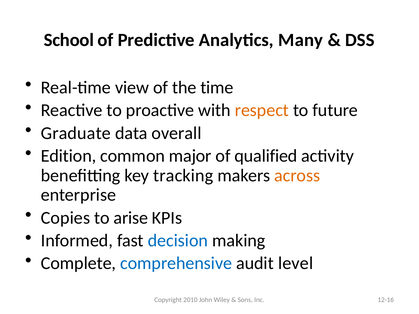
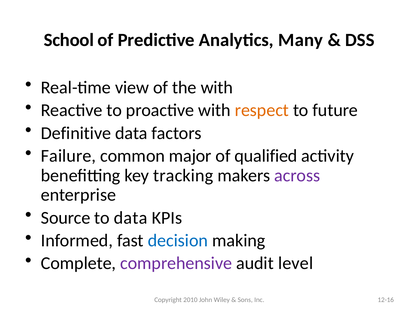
the time: time -> with
Graduate: Graduate -> Definitive
overall: overall -> factors
Edition: Edition -> Failure
across colour: orange -> purple
Copies: Copies -> Source
to arise: arise -> data
comprehensive colour: blue -> purple
